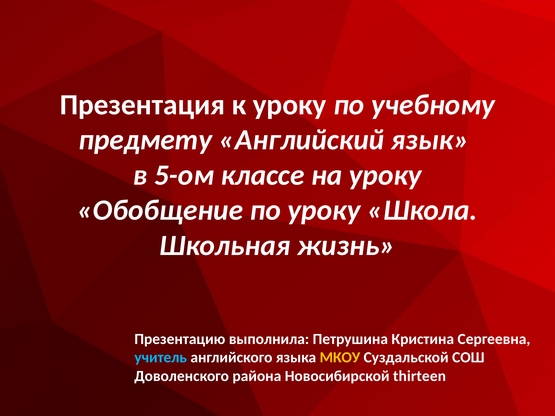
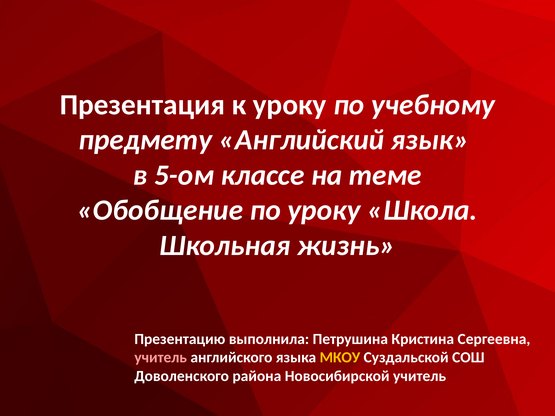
на уроку: уроку -> теме
учитель at (161, 358) colour: light blue -> pink
Новосибирской thirteen: thirteen -> учитель
